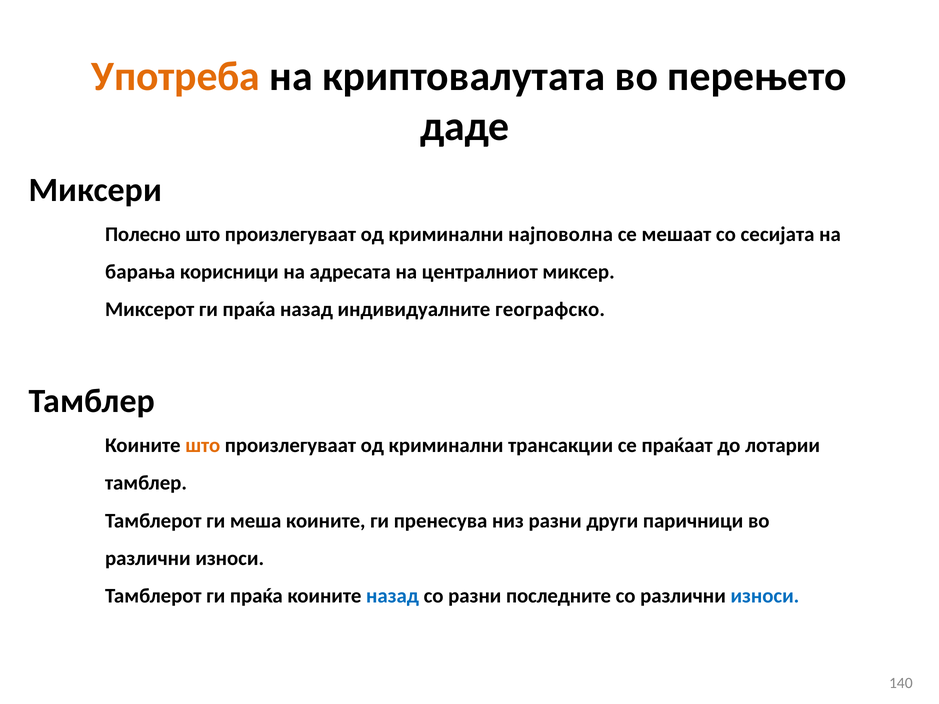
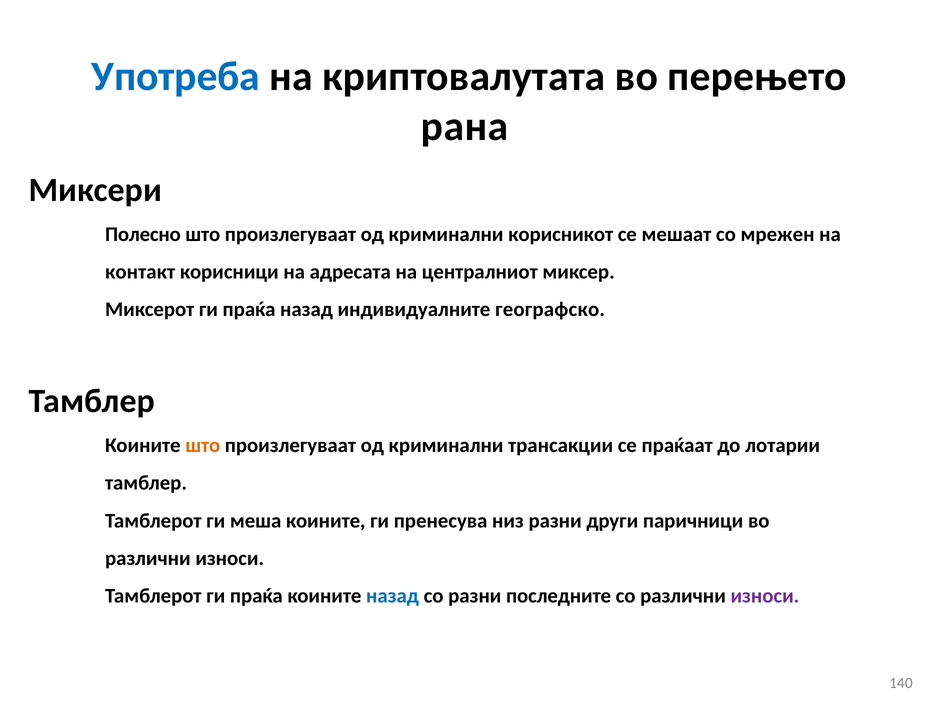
Употреба colour: orange -> blue
даде: даде -> рана
најповолна: најповолна -> корисникот
сесијата: сесијата -> мрежен
барања: барања -> контакт
износи at (765, 596) colour: blue -> purple
